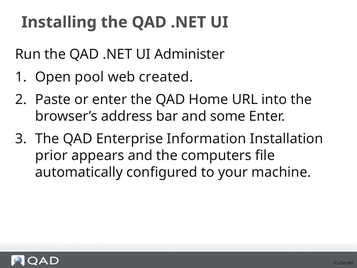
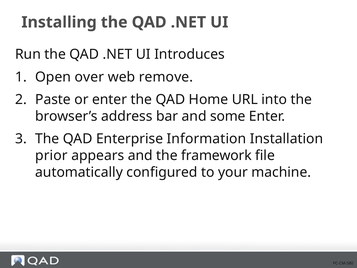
Administer: Administer -> Introduces
pool: pool -> over
created: created -> remove
computers: computers -> framework
